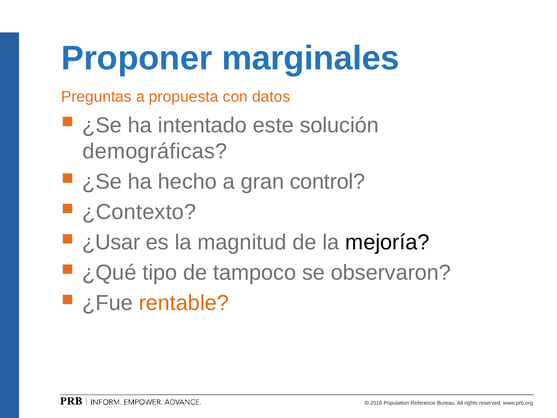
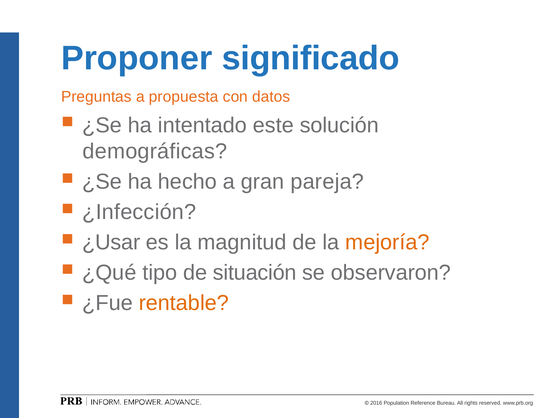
marginales: marginales -> significado
control: control -> pareja
¿Contexto: ¿Contexto -> ¿Infección
mejoría colour: black -> orange
tampoco: tampoco -> situación
